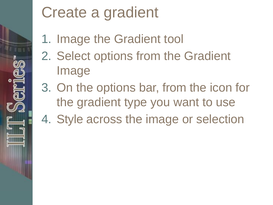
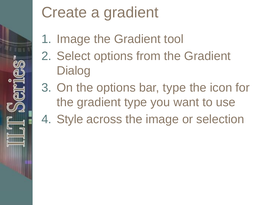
Image at (74, 71): Image -> Dialog
bar from: from -> type
